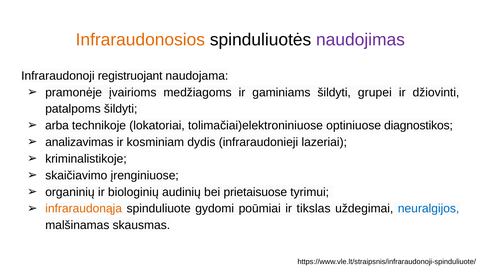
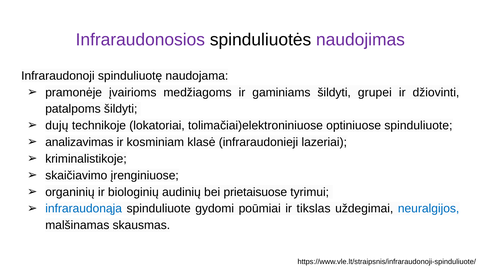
Infraraudonosios colour: orange -> purple
registruojant: registruojant -> spinduliuotę
arba: arba -> dujų
optiniuose diagnostikos: diagnostikos -> spinduliuote
dydis: dydis -> klasė
infraraudonąja colour: orange -> blue
